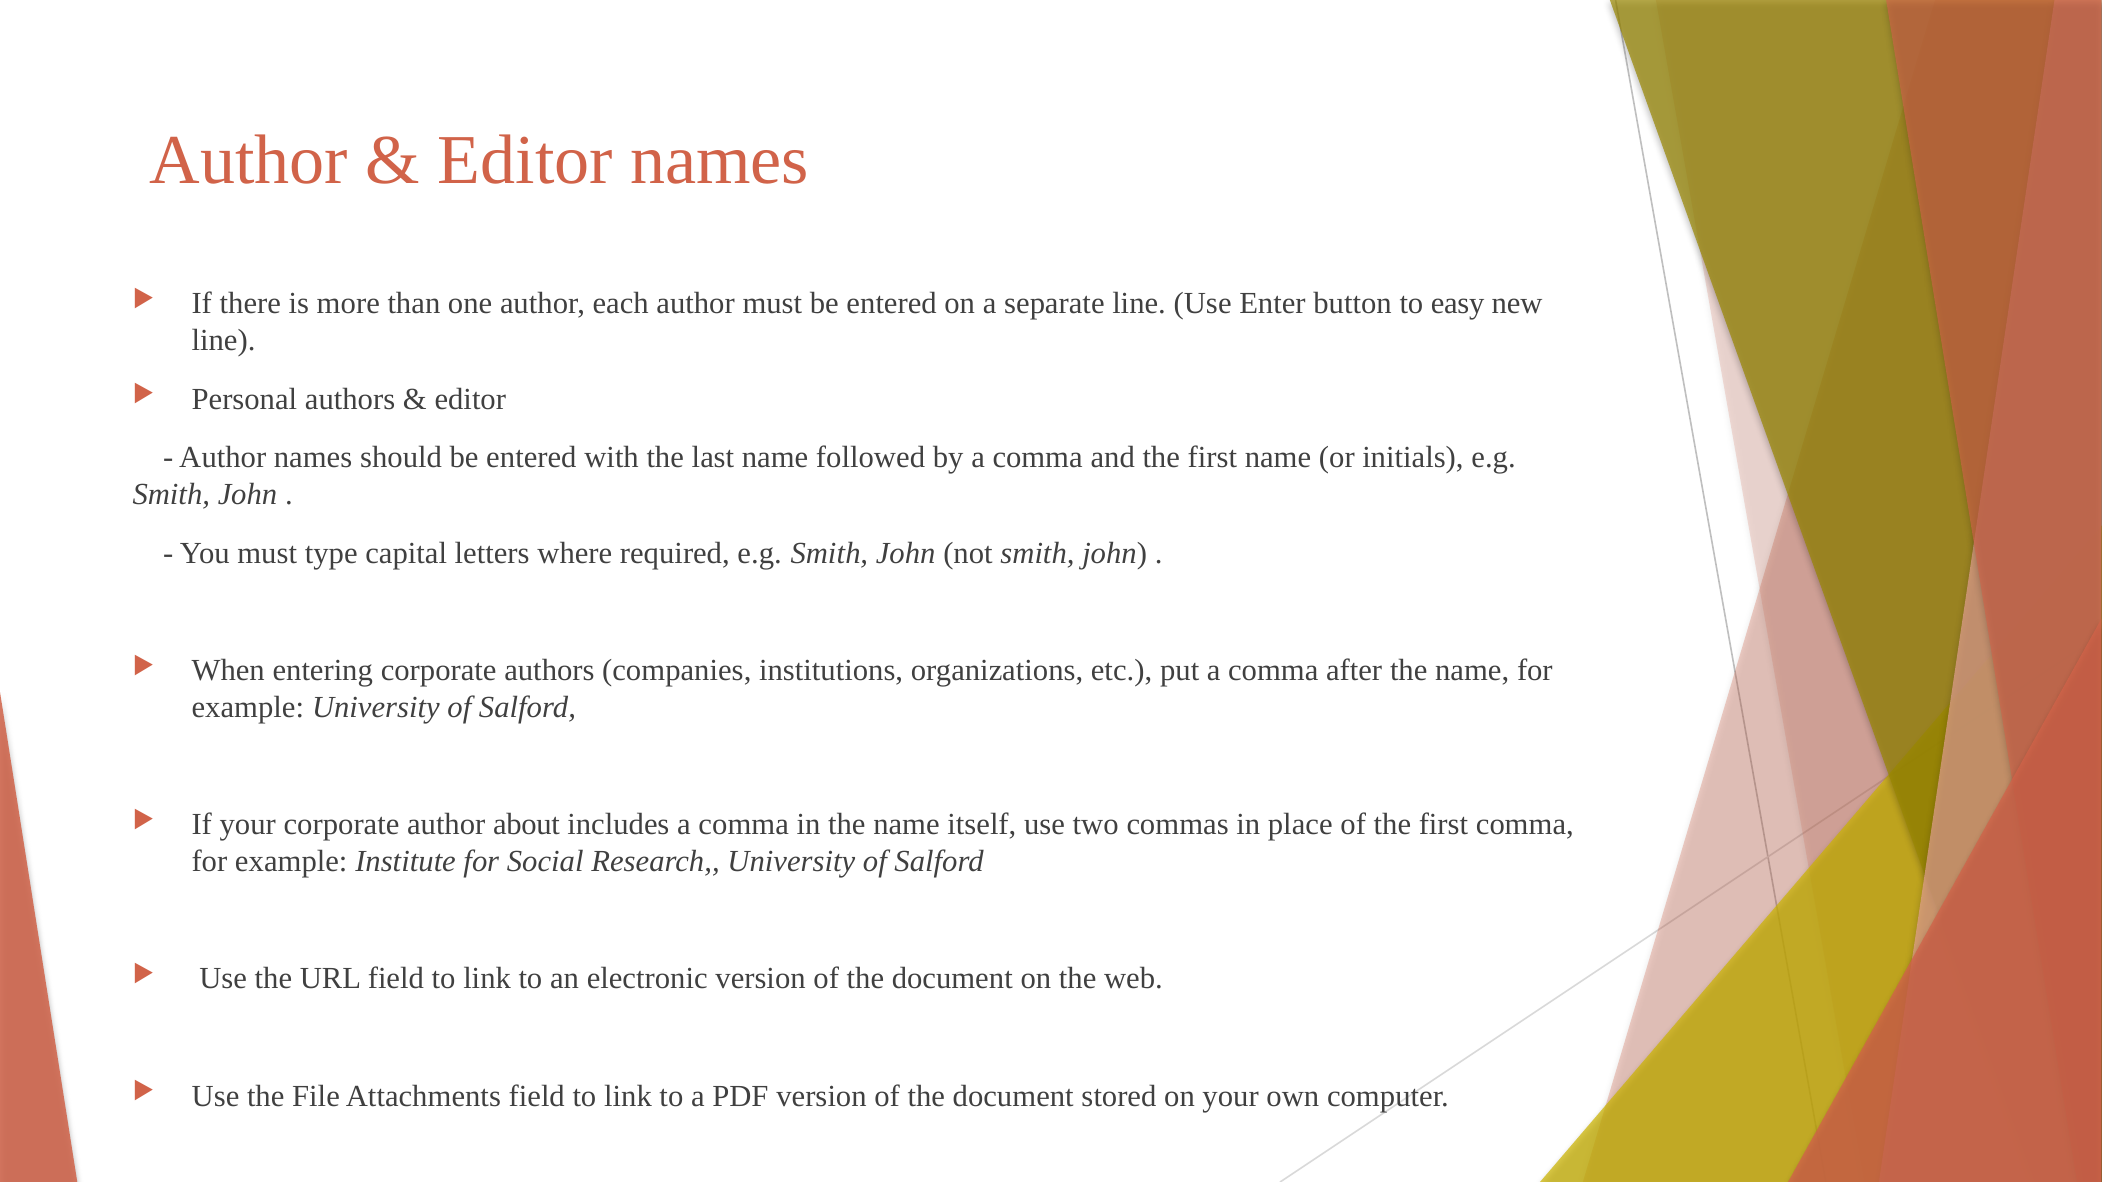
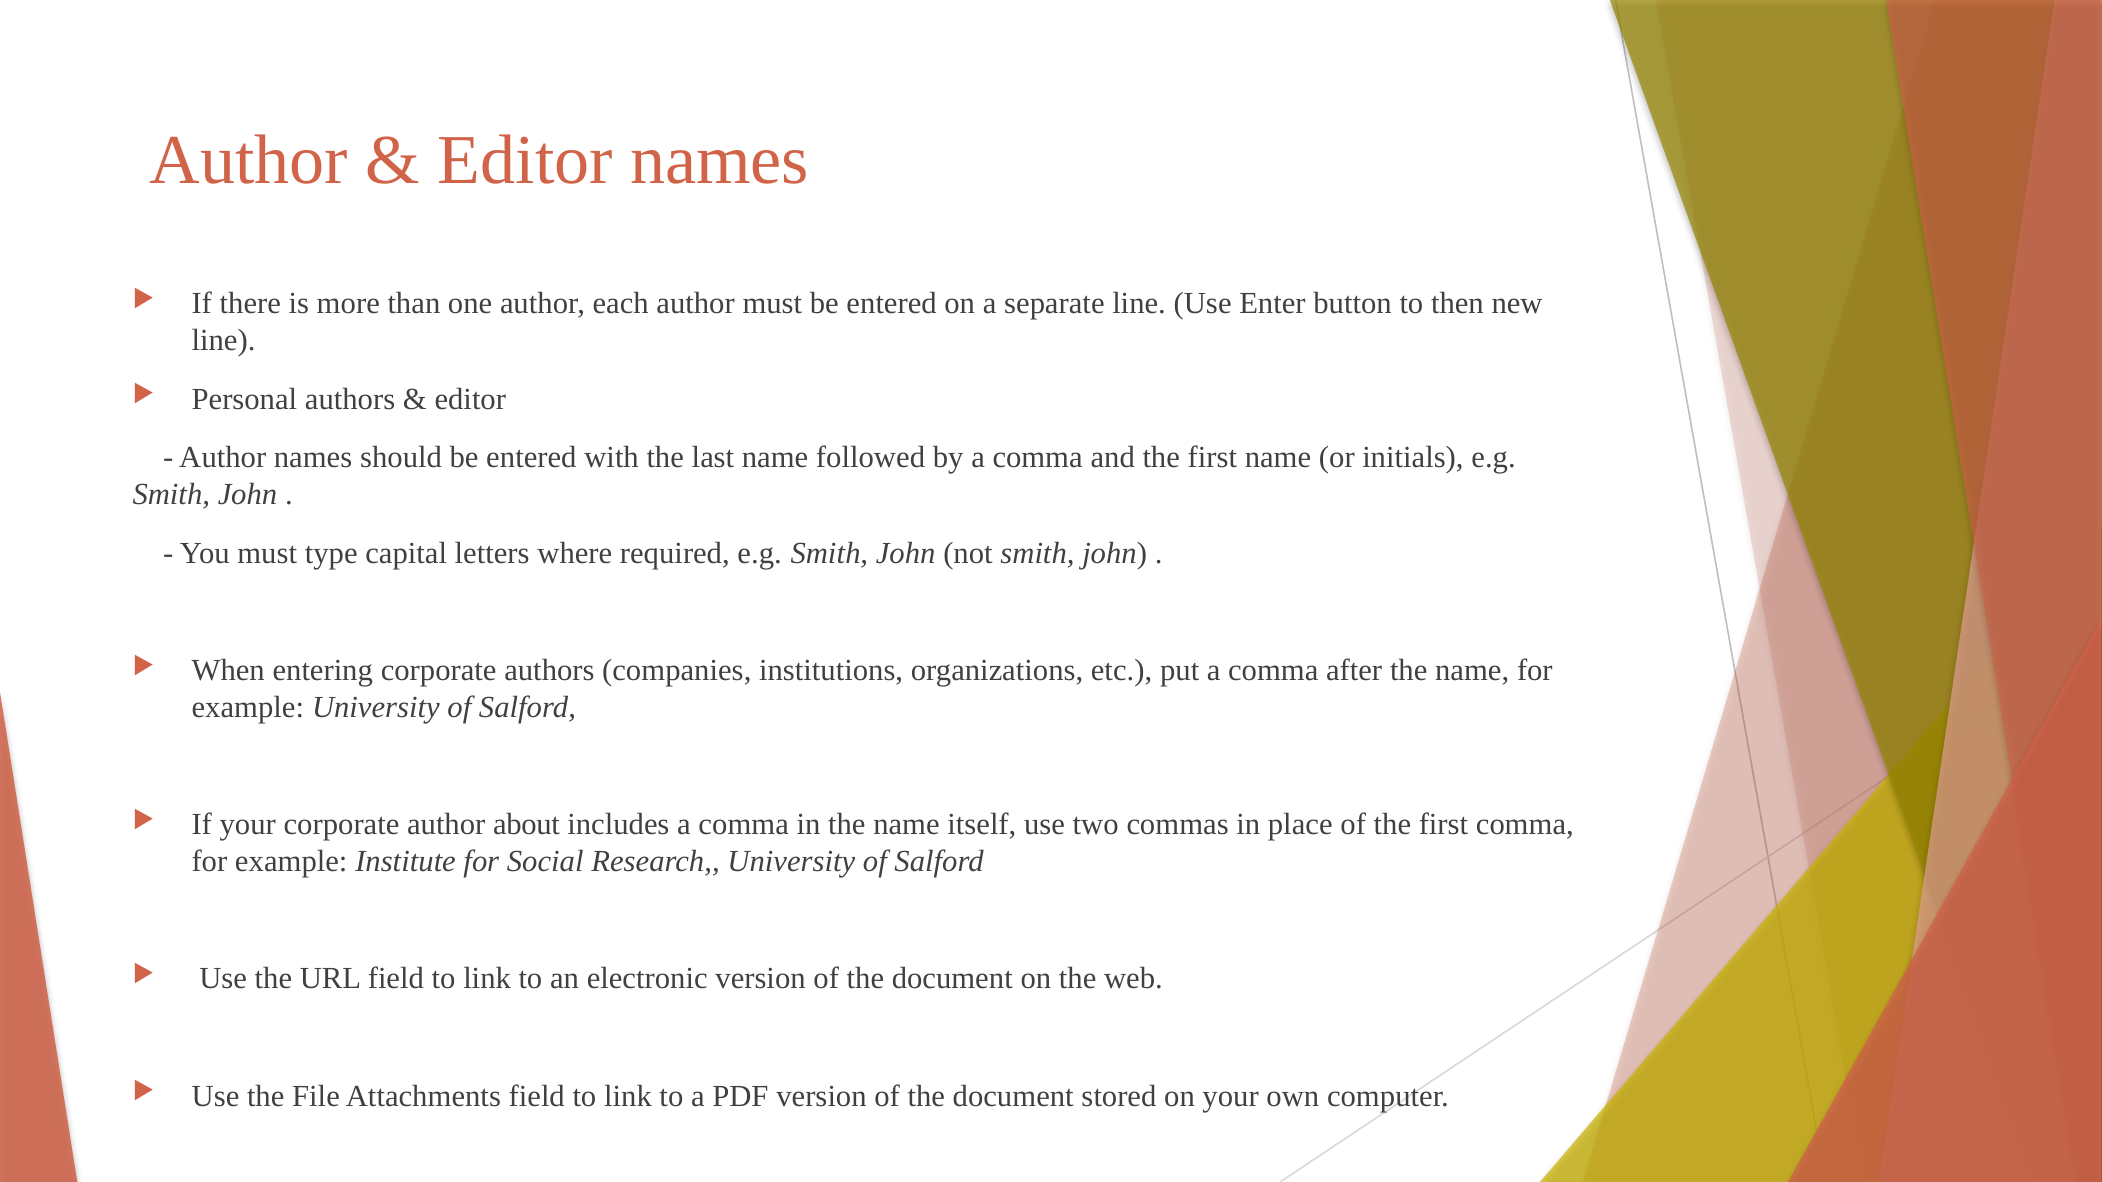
easy: easy -> then
